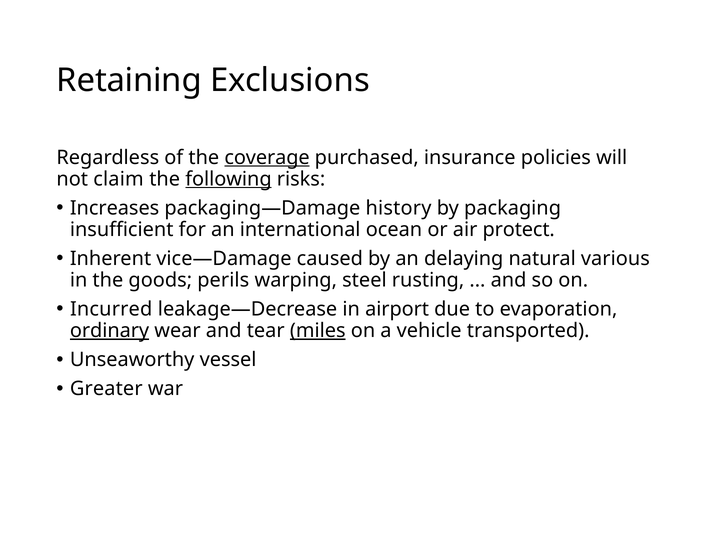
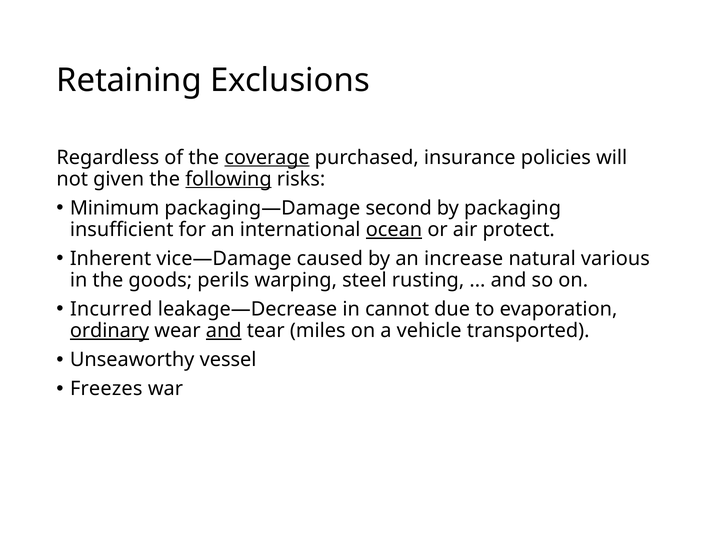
claim: claim -> given
Increases: Increases -> Minimum
history: history -> second
ocean underline: none -> present
delaying: delaying -> increase
airport: airport -> cannot
and at (224, 331) underline: none -> present
miles underline: present -> none
Greater: Greater -> Freezes
